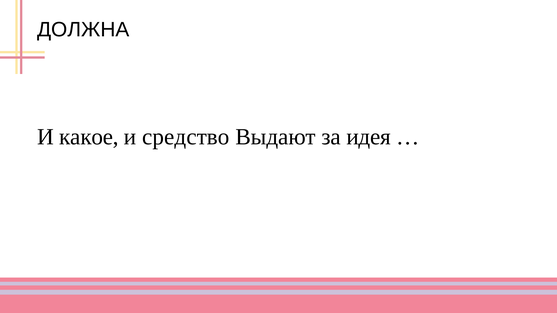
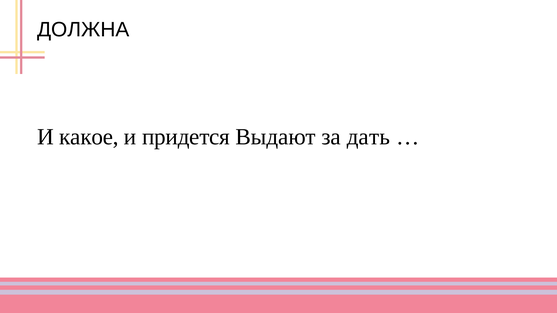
средство: средство -> придется
идея: идея -> дать
